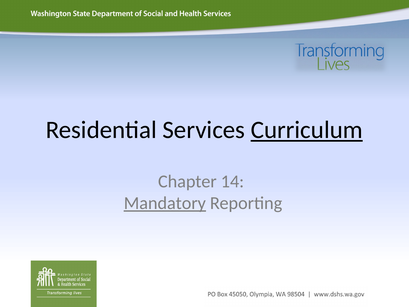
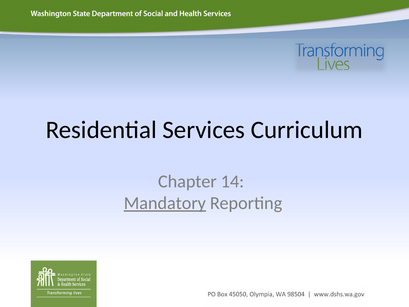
Curriculum underline: present -> none
